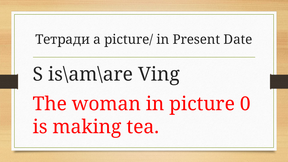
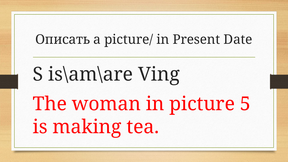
Тетради: Тетради -> Описать
0: 0 -> 5
